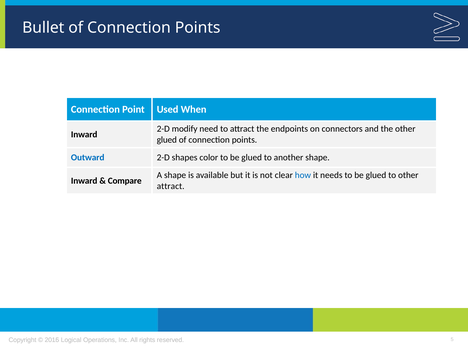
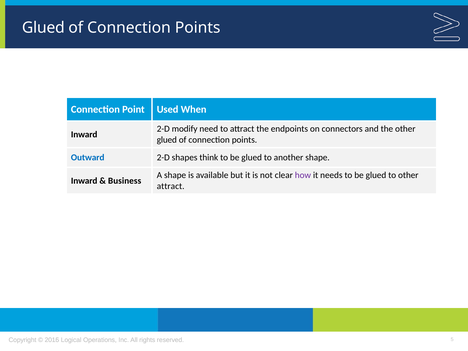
Bullet at (43, 28): Bullet -> Glued
color: color -> think
how colour: blue -> purple
Compare: Compare -> Business
